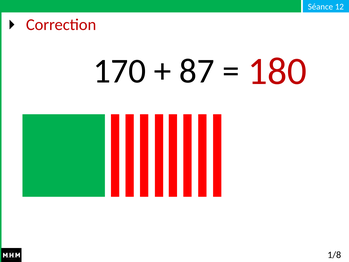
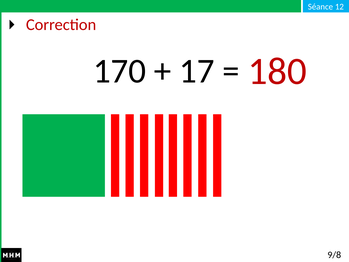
87: 87 -> 17
1/8: 1/8 -> 9/8
